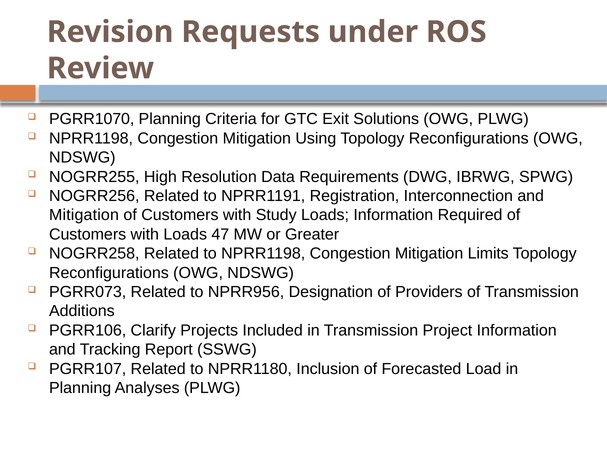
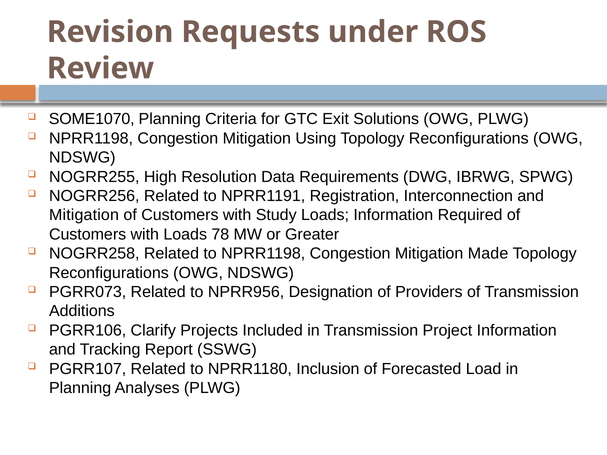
PGRR1070: PGRR1070 -> SOME1070
47: 47 -> 78
Limits: Limits -> Made
